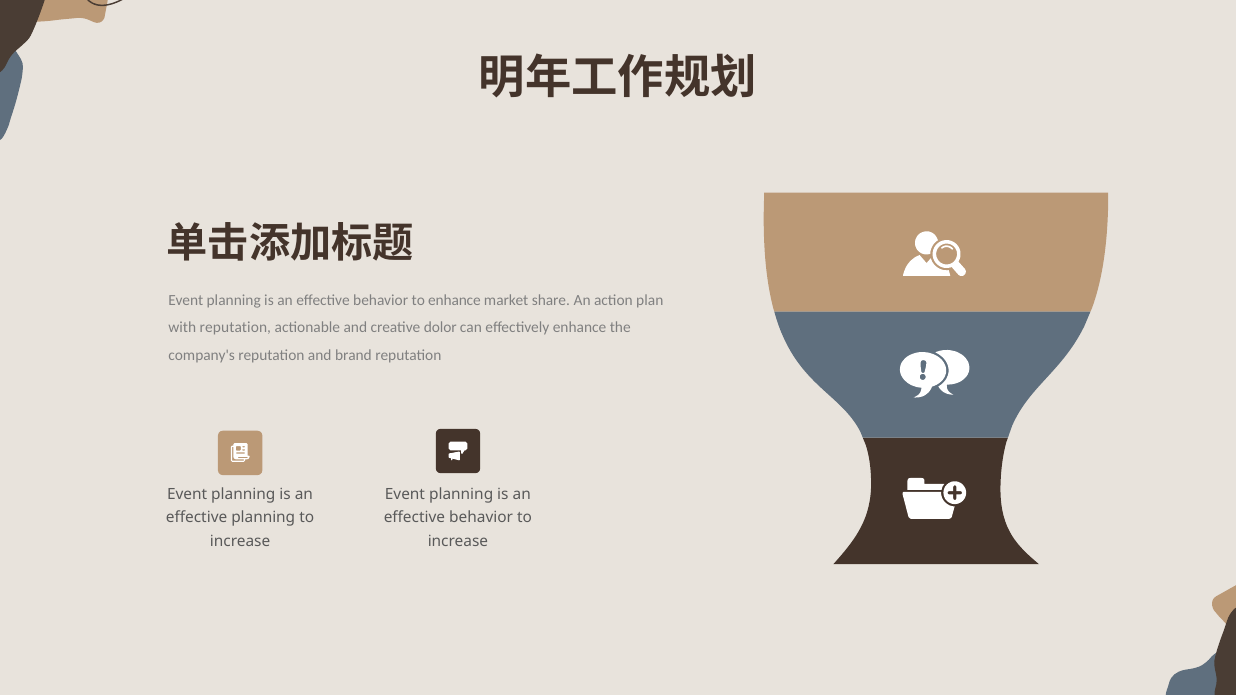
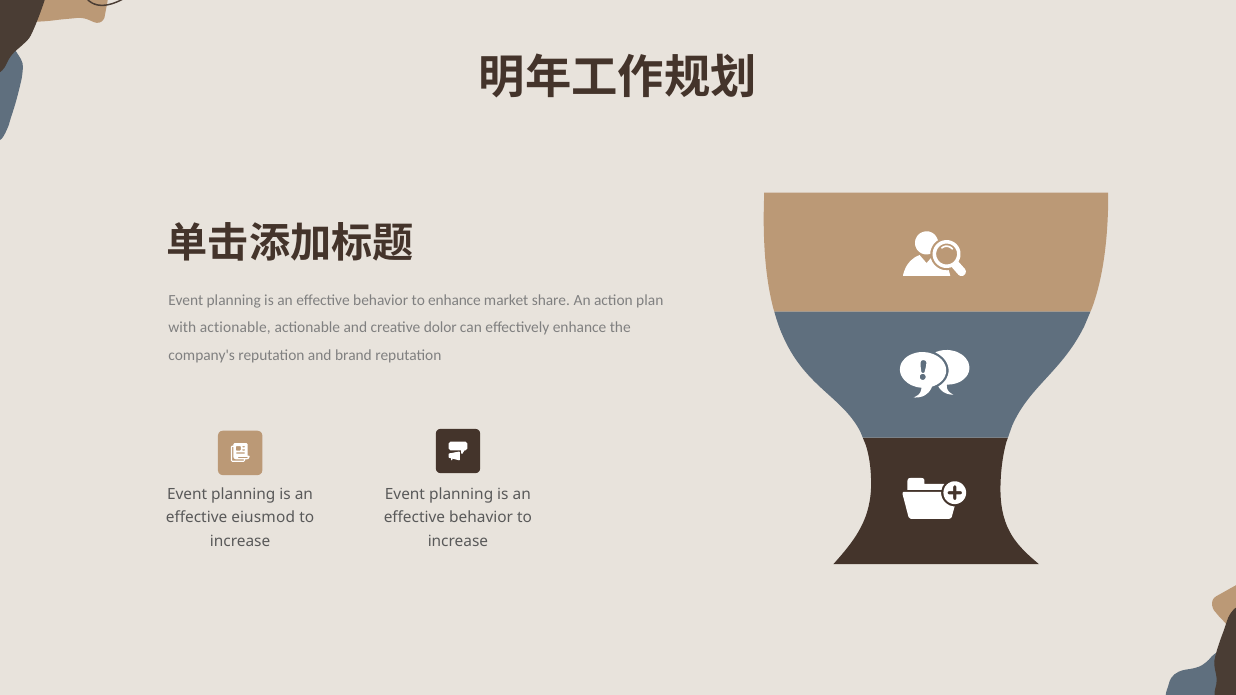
with reputation: reputation -> actionable
effective planning: planning -> eiusmod
